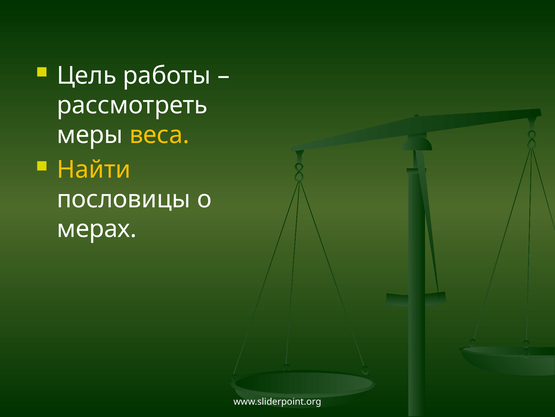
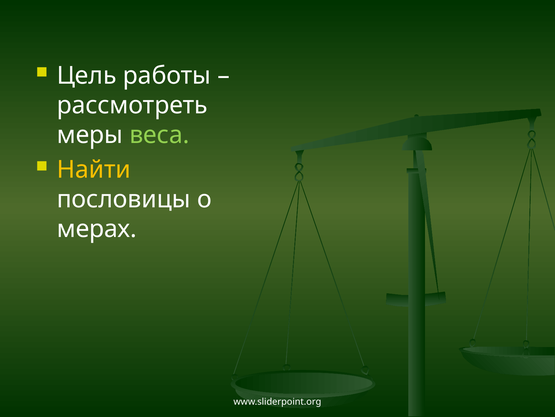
веса colour: yellow -> light green
